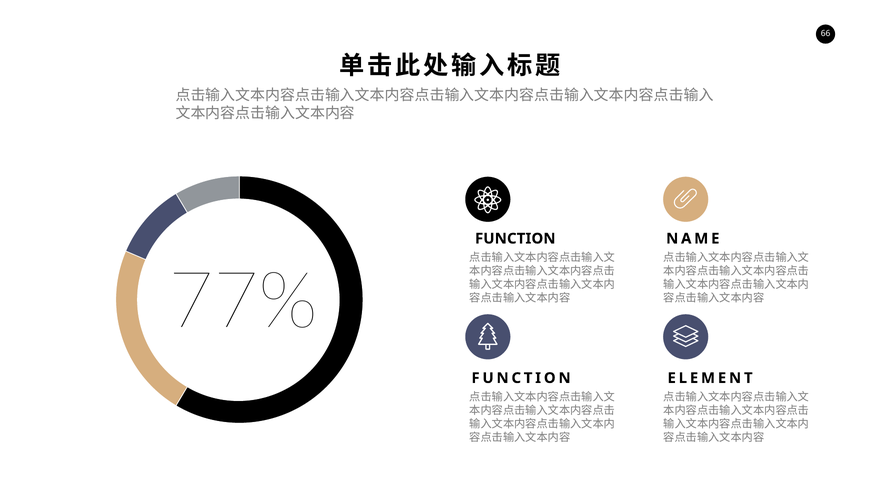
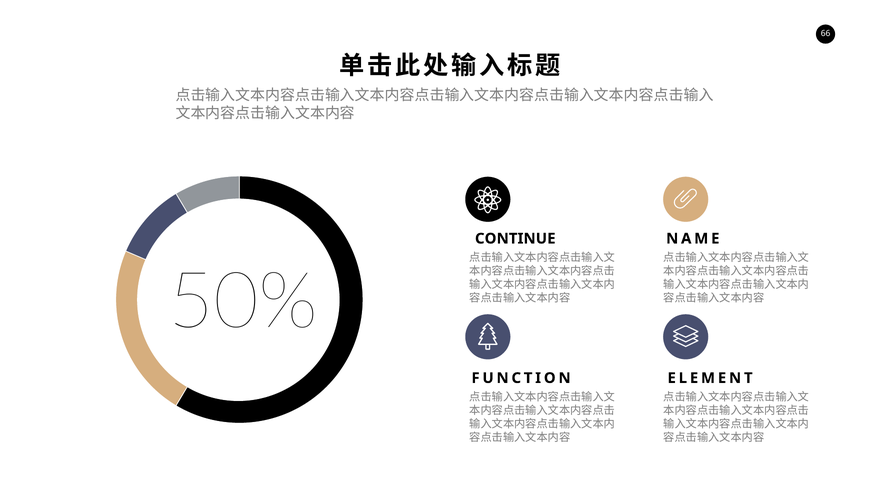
FUNCTION at (515, 239): FUNCTION -> CONTINUE
77%: 77% -> 50%
